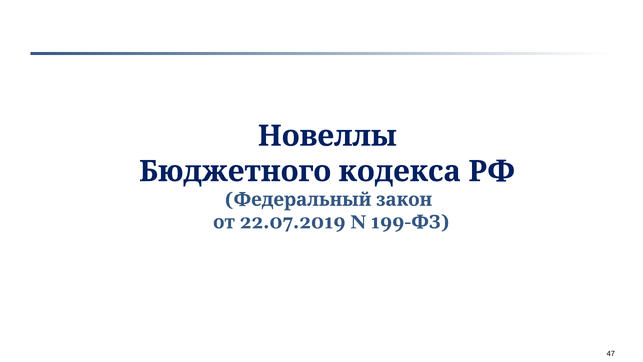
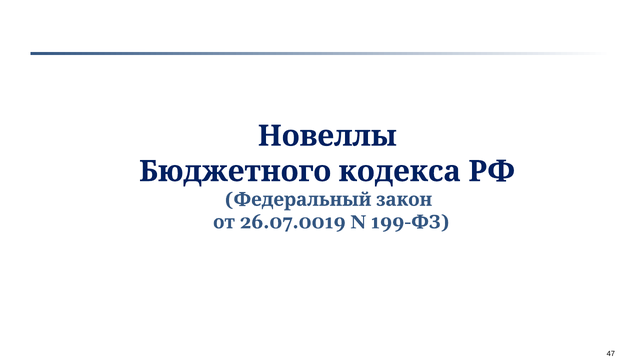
22.07.2019: 22.07.2019 -> 26.07.0019
